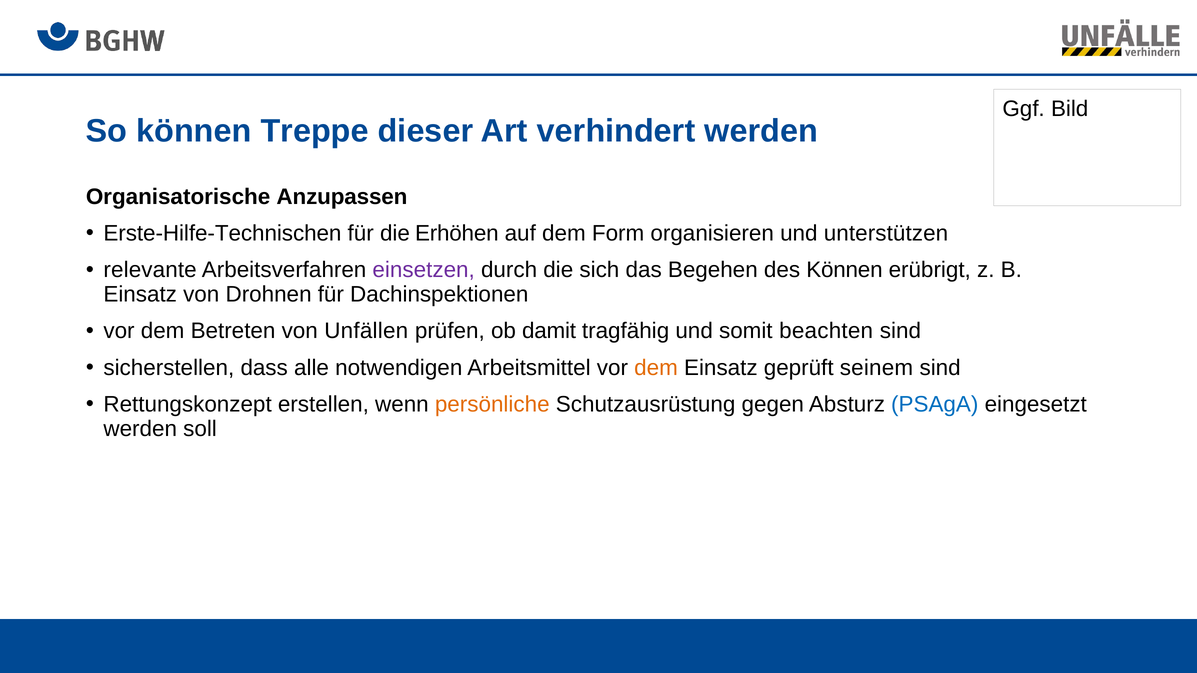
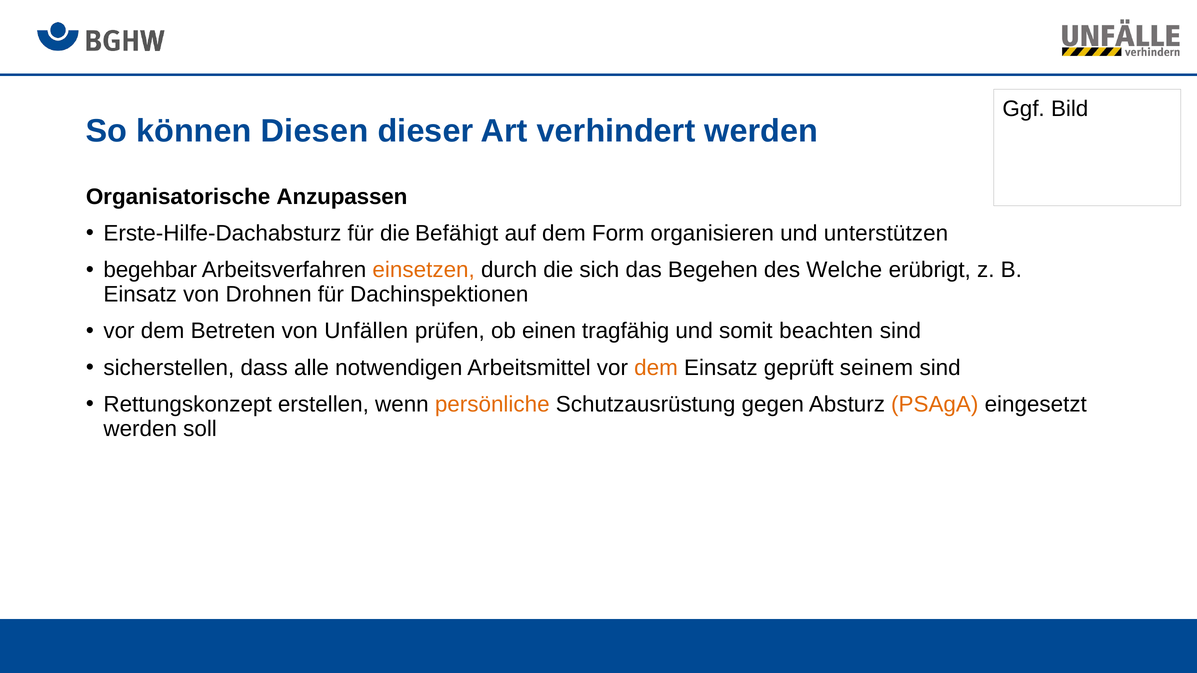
Treppe: Treppe -> Diesen
Erste-Hilfe-Technischen: Erste-Hilfe-Technischen -> Erste-Hilfe-Dachabsturz
Erhöhen: Erhöhen -> Befähigt
relevante: relevante -> begehbar
einsetzen colour: purple -> orange
des Können: Können -> Welche
damit: damit -> einen
PSAgA colour: blue -> orange
